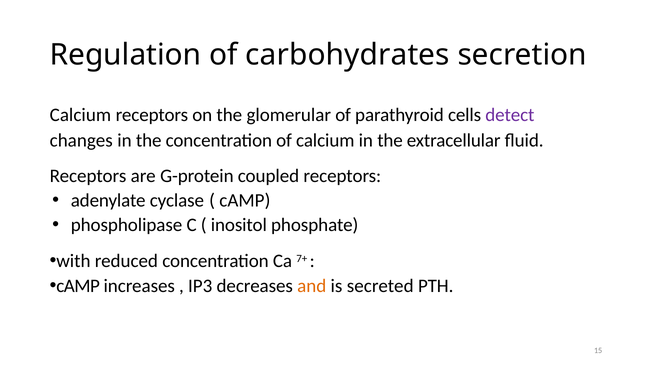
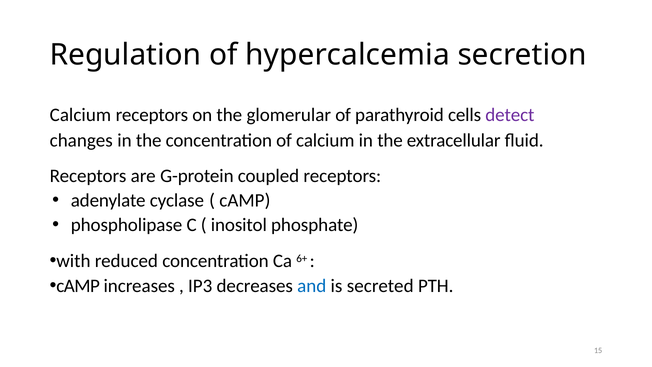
carbohydrates: carbohydrates -> hypercalcemia
7+: 7+ -> 6+
and colour: orange -> blue
